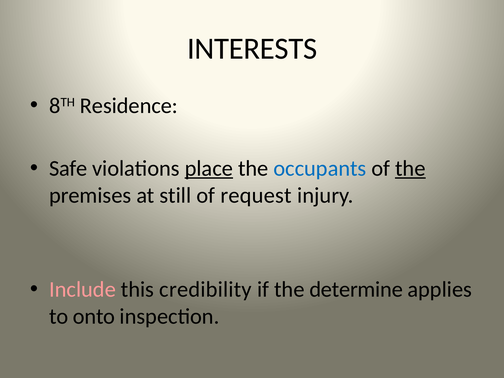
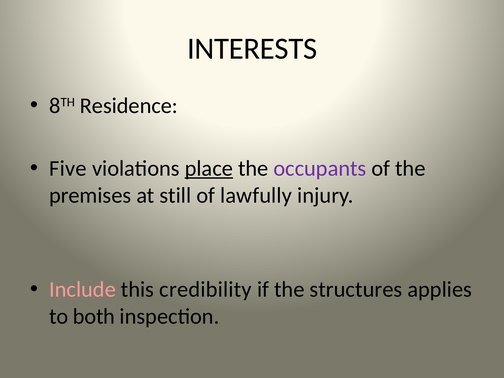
Safe: Safe -> Five
occupants colour: blue -> purple
the at (410, 168) underline: present -> none
request: request -> lawfully
determine: determine -> structures
onto: onto -> both
